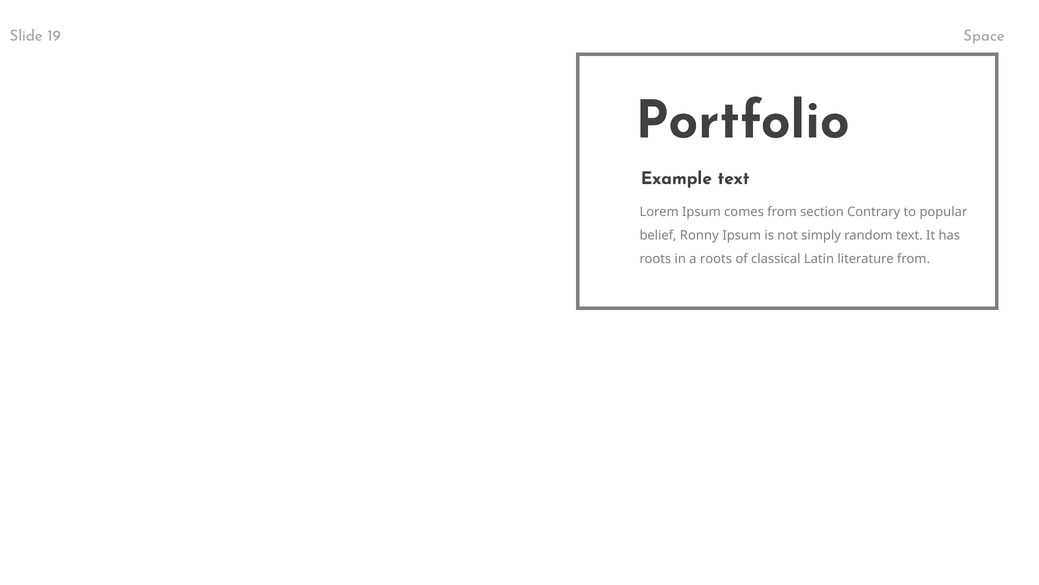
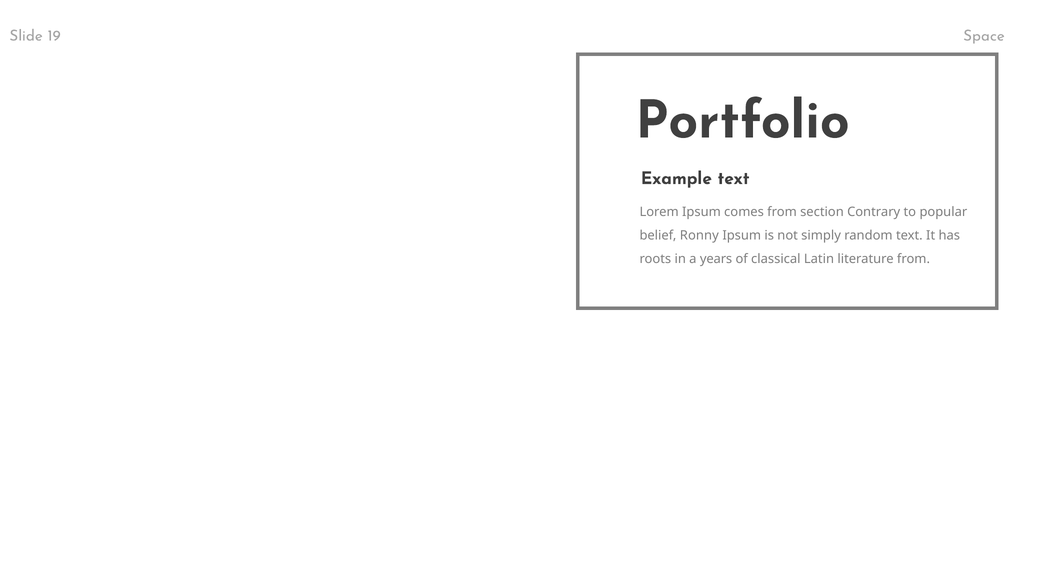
a roots: roots -> years
